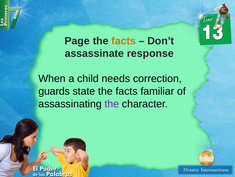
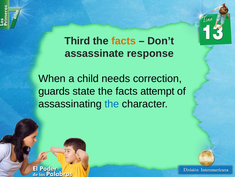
Page: Page -> Third
familiar: familiar -> attempt
the at (112, 103) colour: purple -> blue
